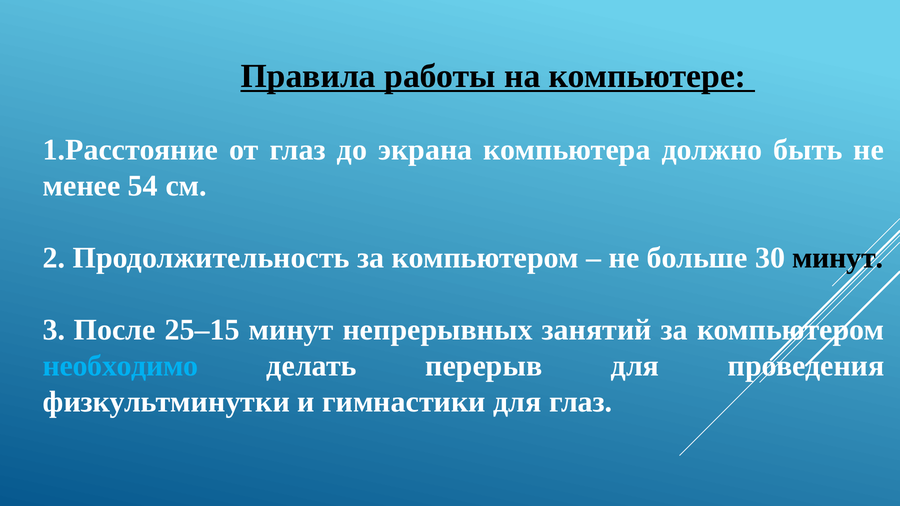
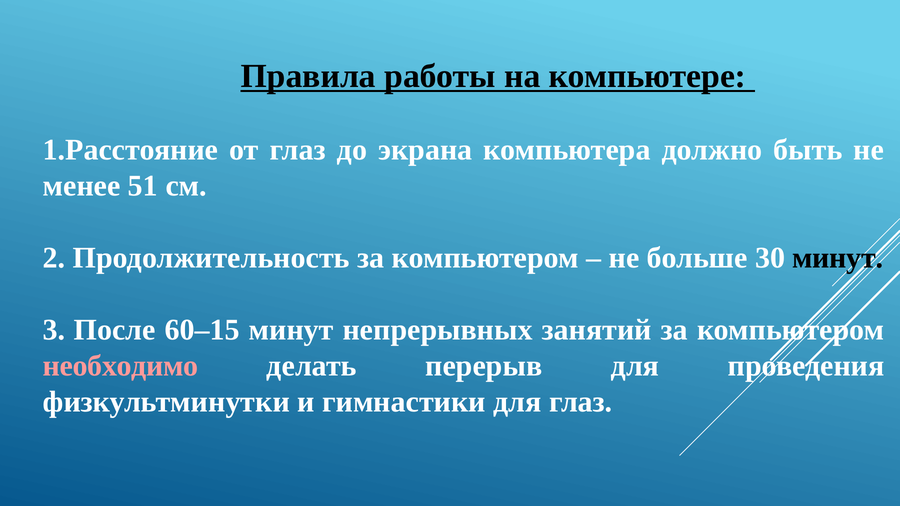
54: 54 -> 51
25–15: 25–15 -> 60–15
необходимо colour: light blue -> pink
